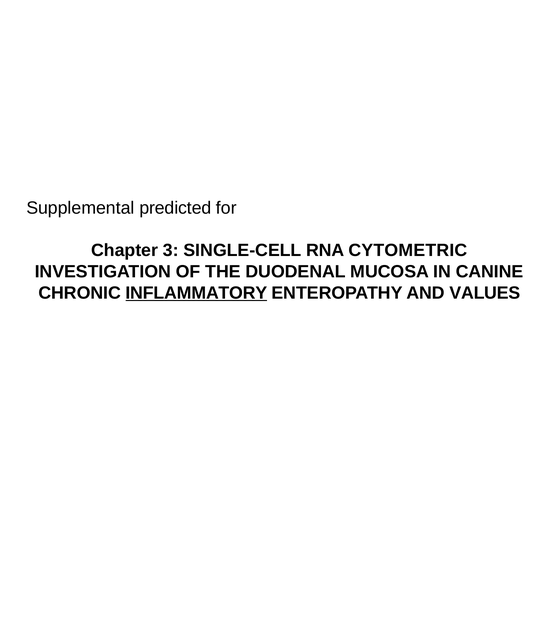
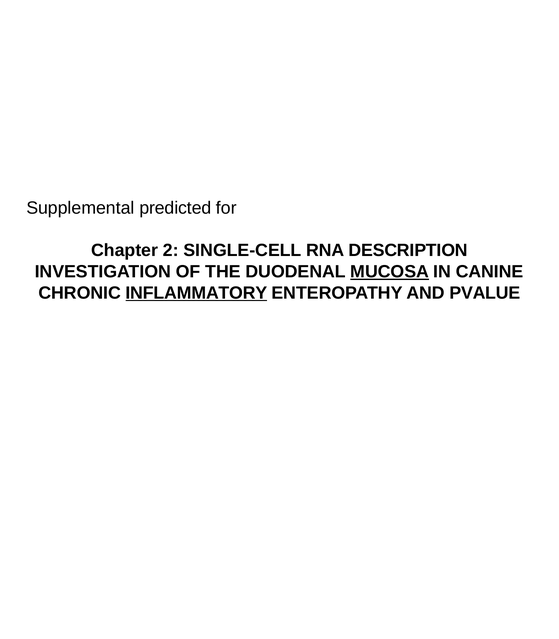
3: 3 -> 2
CYTOMETRIC: CYTOMETRIC -> DESCRIPTION
MUCOSA underline: none -> present
VALUES: VALUES -> PVALUE
